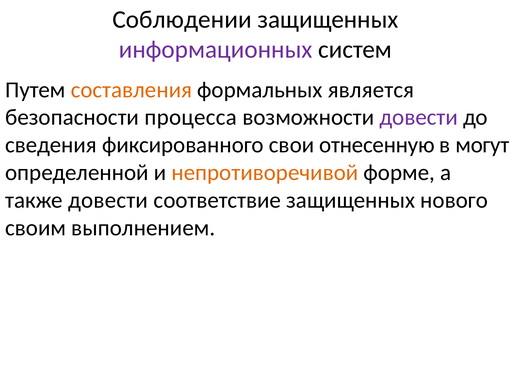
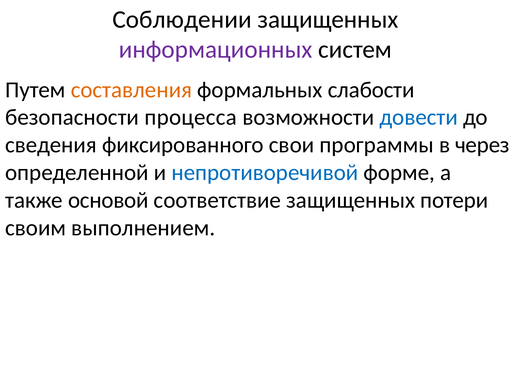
является: является -> слабости
довести at (419, 118) colour: purple -> blue
отнесенную: отнесенную -> программы
могут: могут -> через
непротиворечивой colour: orange -> blue
также довести: довести -> основой
нового: нового -> потери
